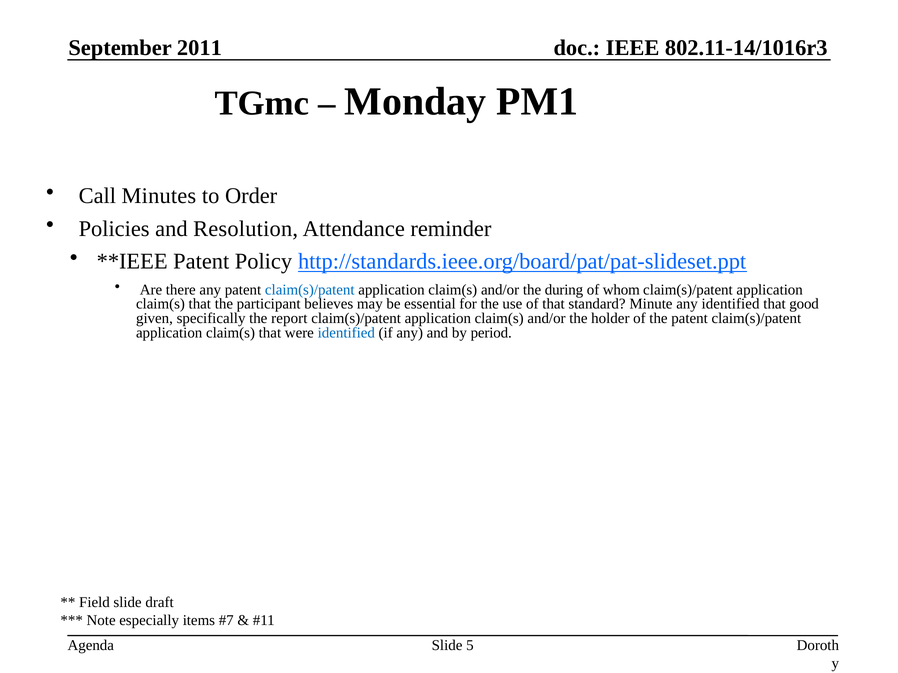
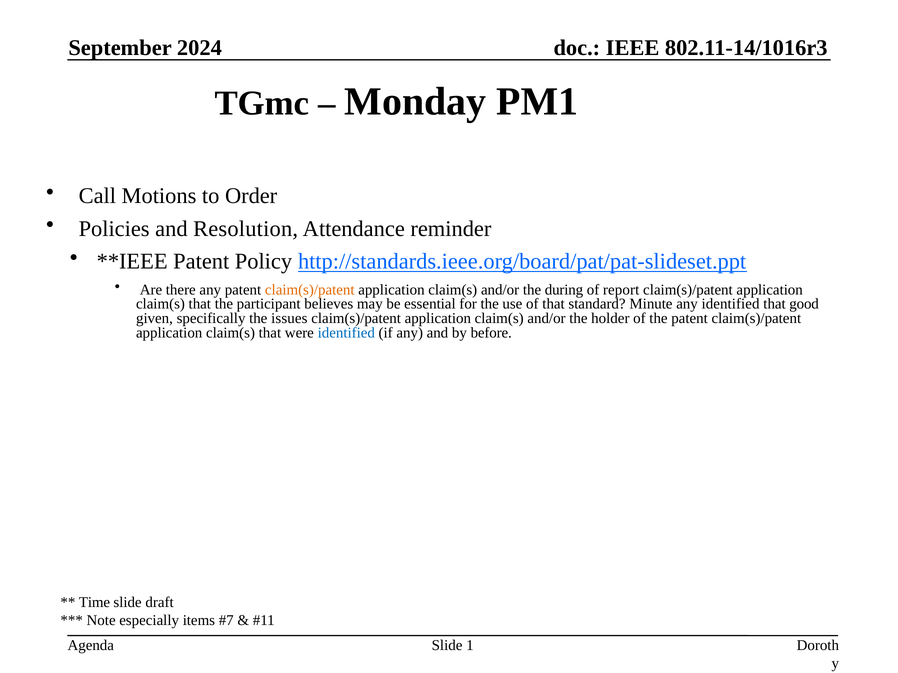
2011: 2011 -> 2024
Minutes: Minutes -> Motions
claim(s)/patent at (310, 290) colour: blue -> orange
whom: whom -> report
report: report -> issues
period: period -> before
Field: Field -> Time
5: 5 -> 1
